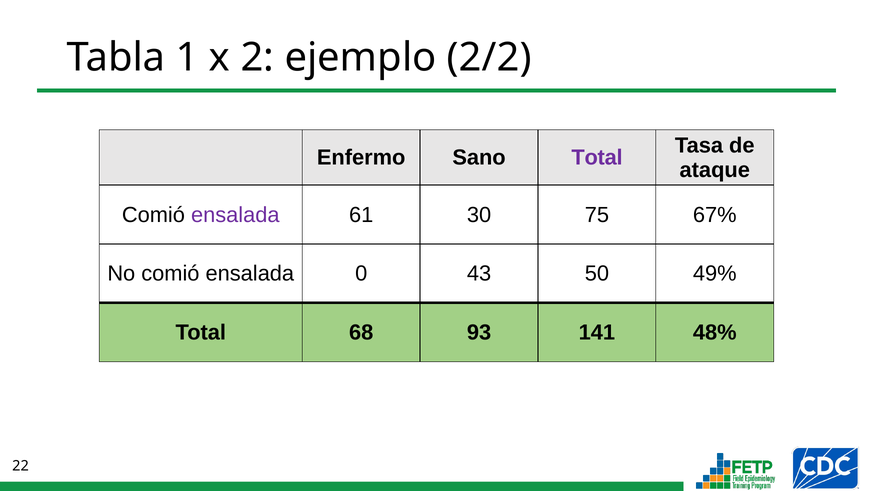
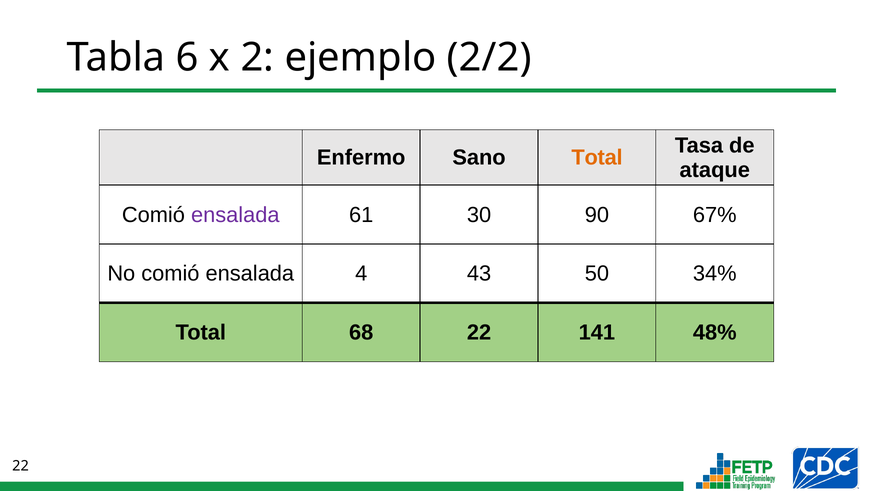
1: 1 -> 6
Total at (597, 158) colour: purple -> orange
75: 75 -> 90
0: 0 -> 4
49%: 49% -> 34%
68 93: 93 -> 22
